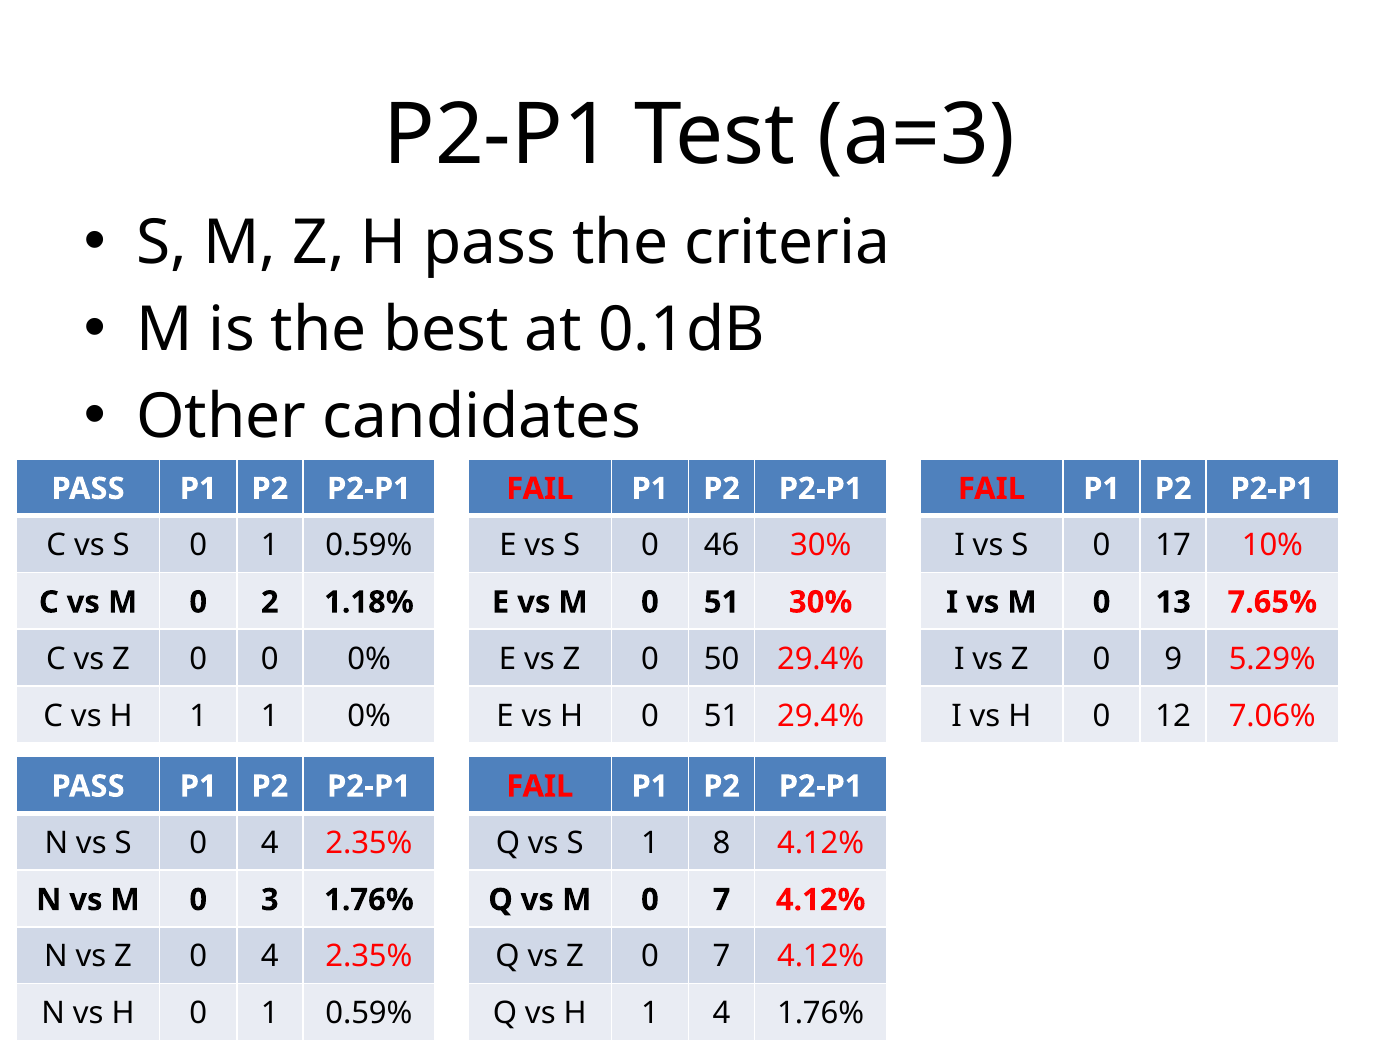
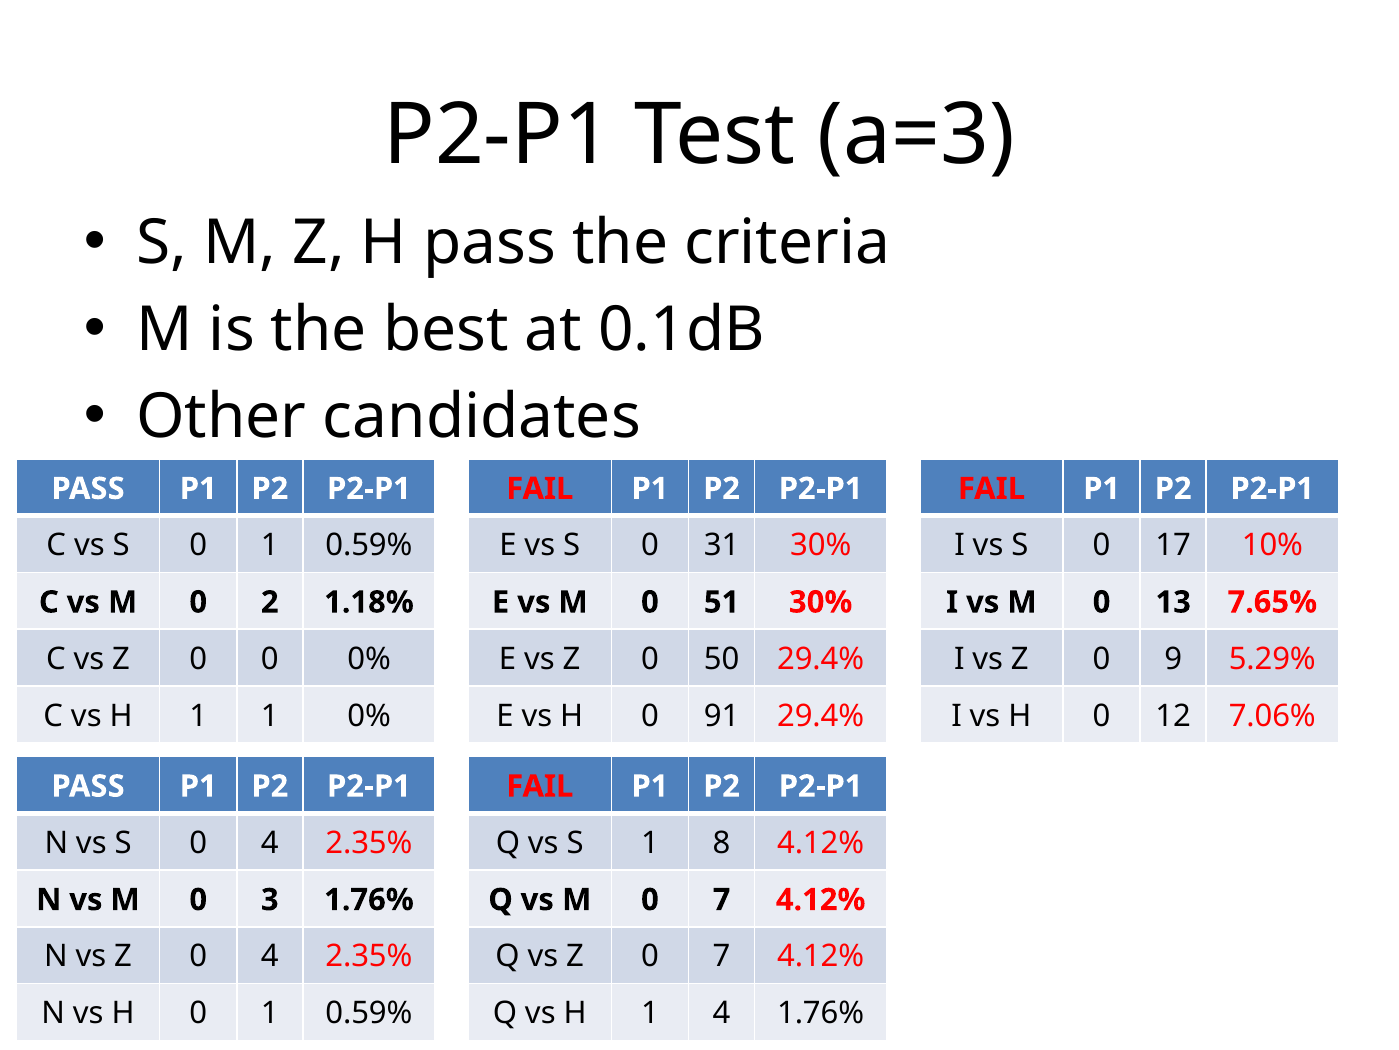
46: 46 -> 31
H 0 51: 51 -> 91
